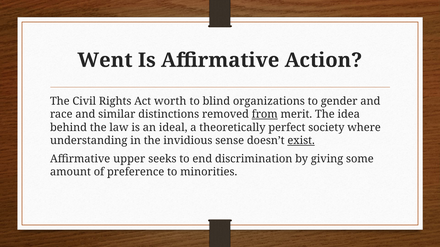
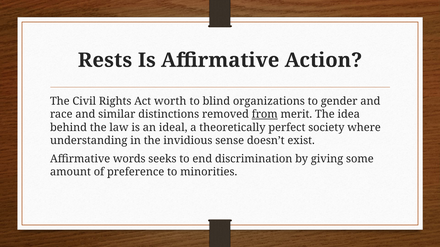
Went: Went -> Rests
exist underline: present -> none
upper: upper -> words
